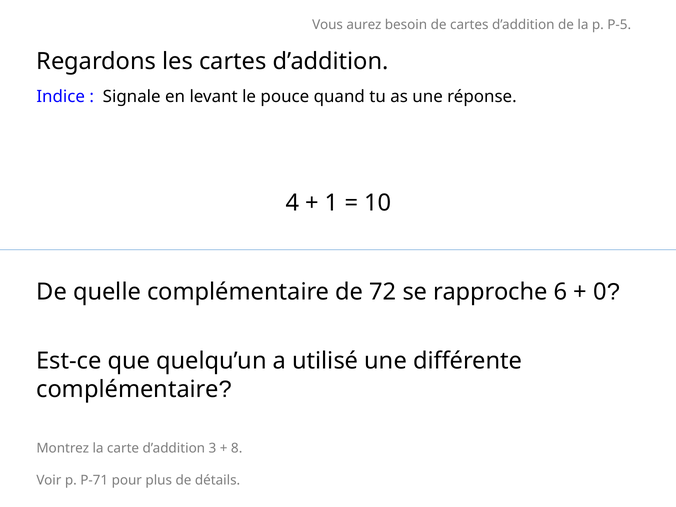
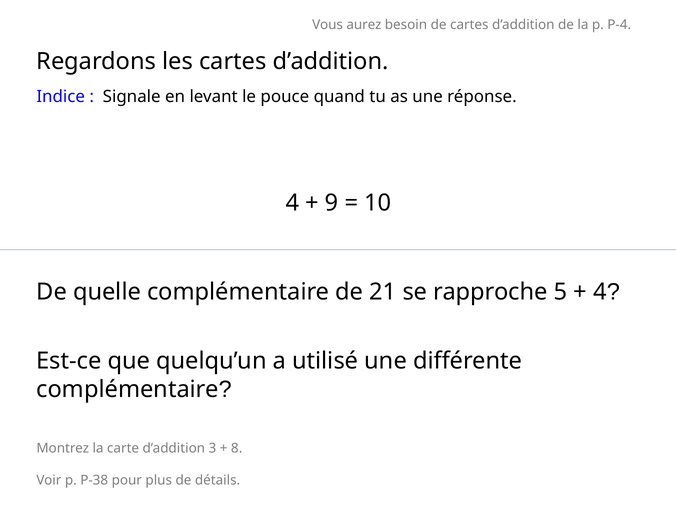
P-5: P-5 -> P-4
1: 1 -> 9
72: 72 -> 21
6: 6 -> 5
0 at (600, 292): 0 -> 4
P-71: P-71 -> P-38
